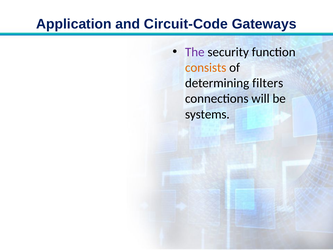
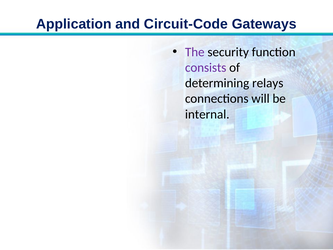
consists colour: orange -> purple
filters: filters -> relays
systems: systems -> internal
